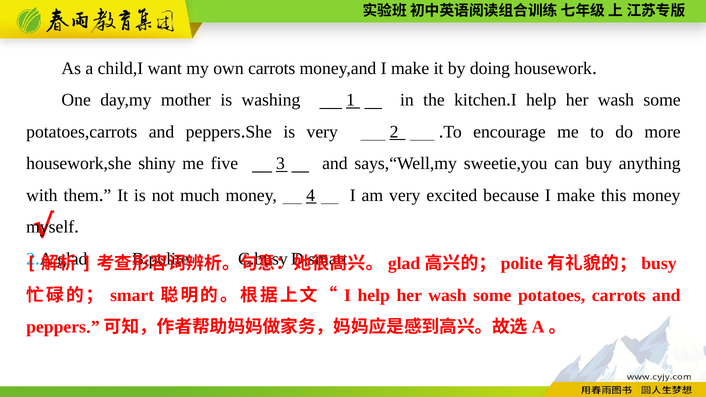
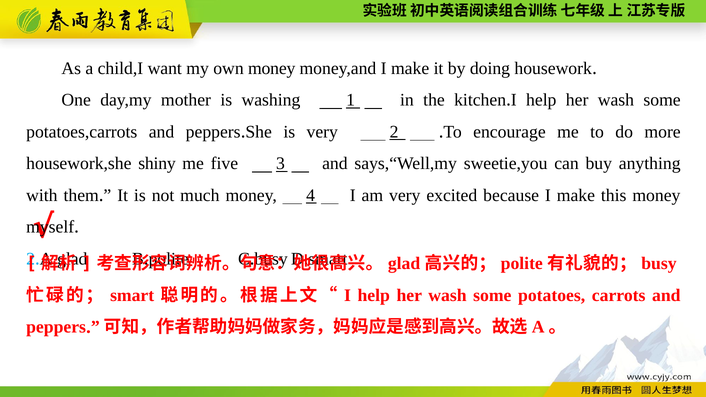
own carrots: carrots -> money
